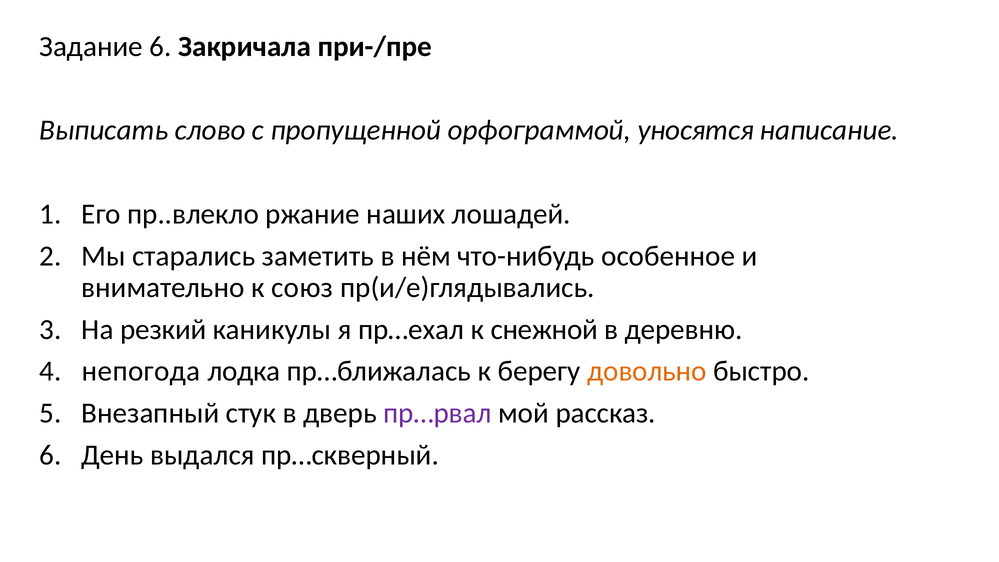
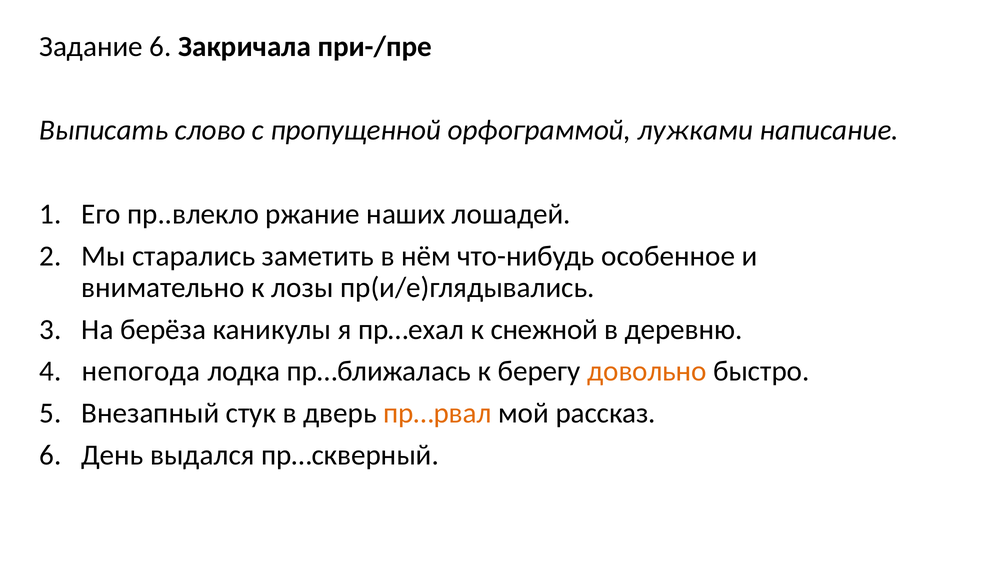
уносятся: уносятся -> лужками
союз: союз -> лозы
резкий: резкий -> берёза
пр…рвал colour: purple -> orange
